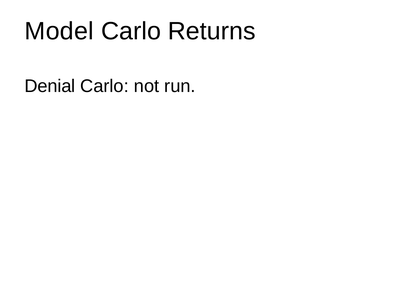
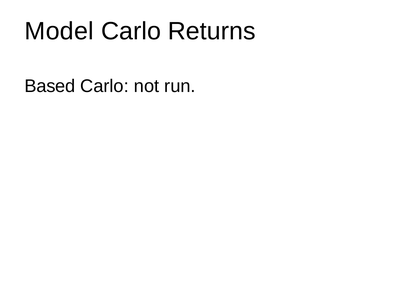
Denial: Denial -> Based
